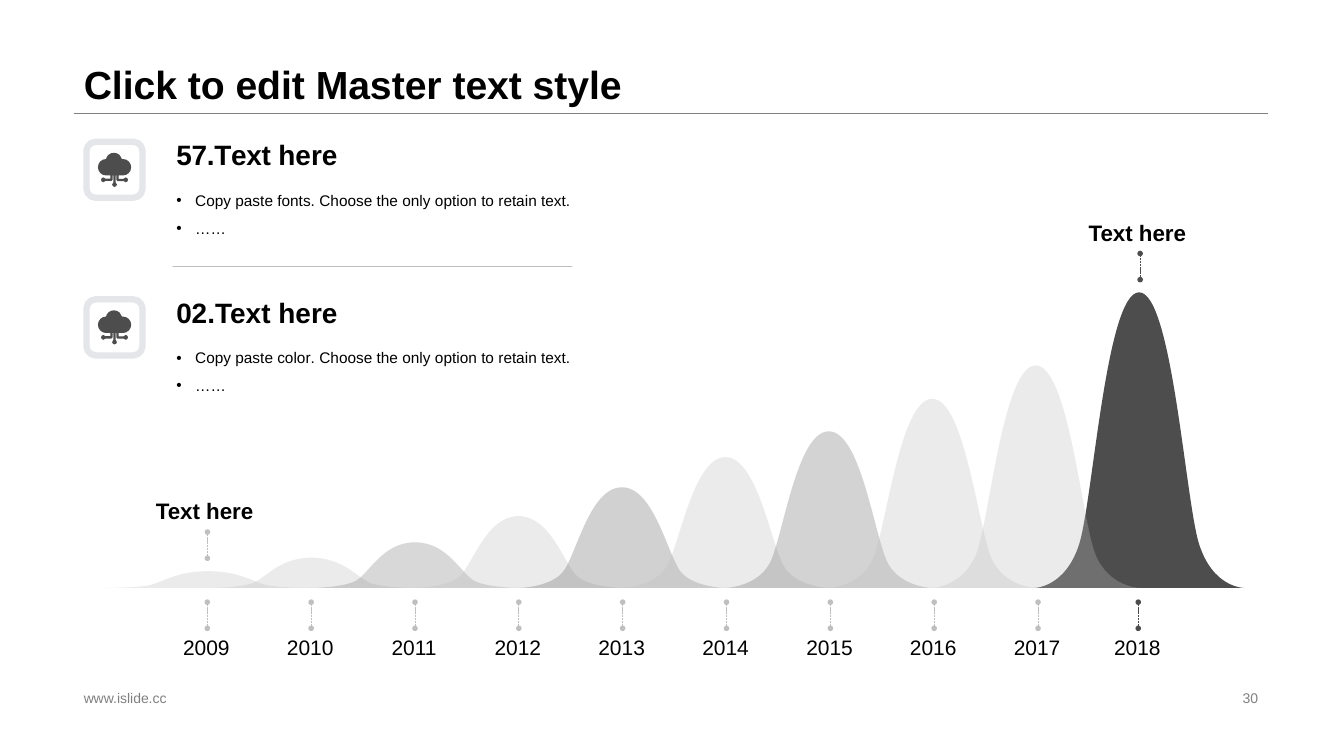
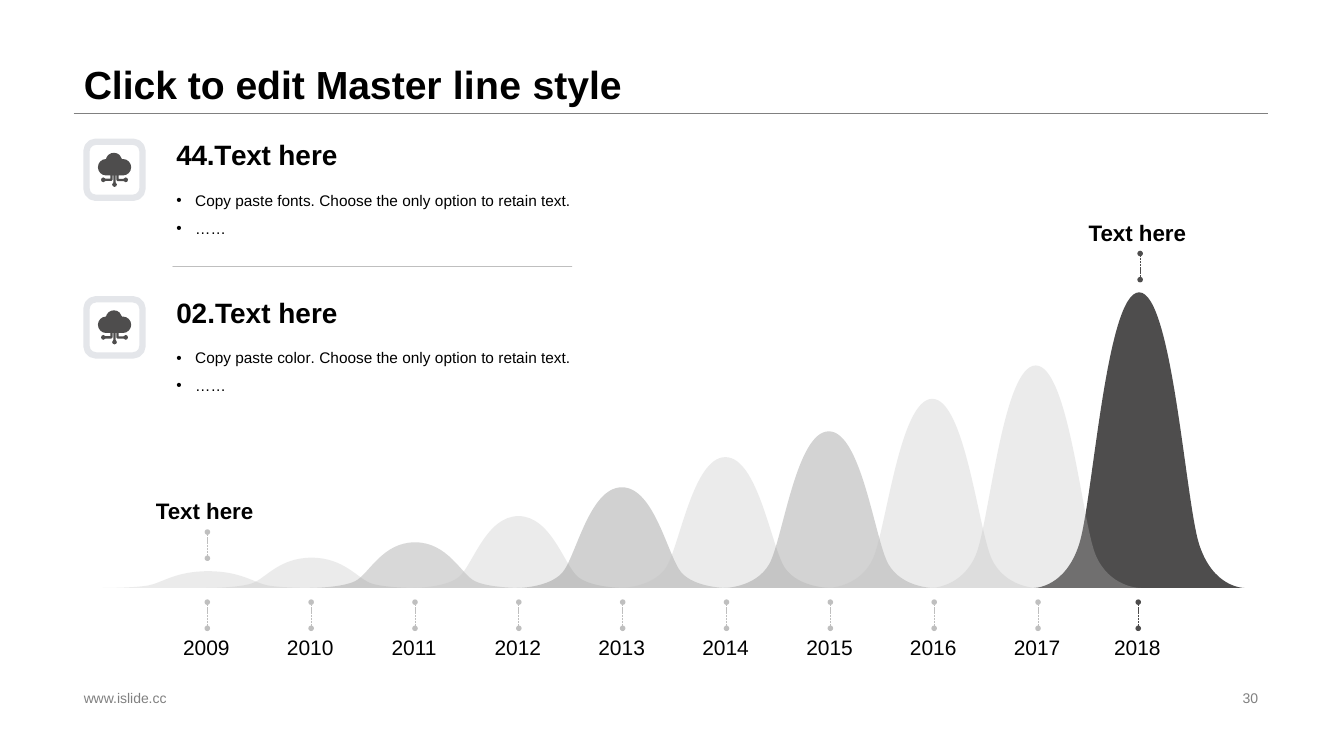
Master text: text -> line
57.Text: 57.Text -> 44.Text
